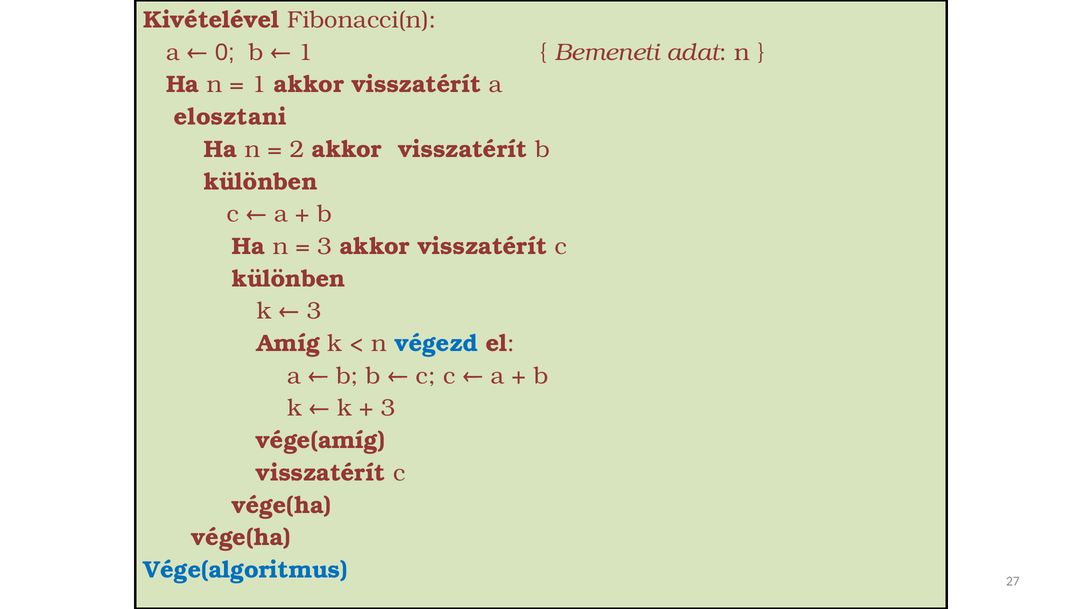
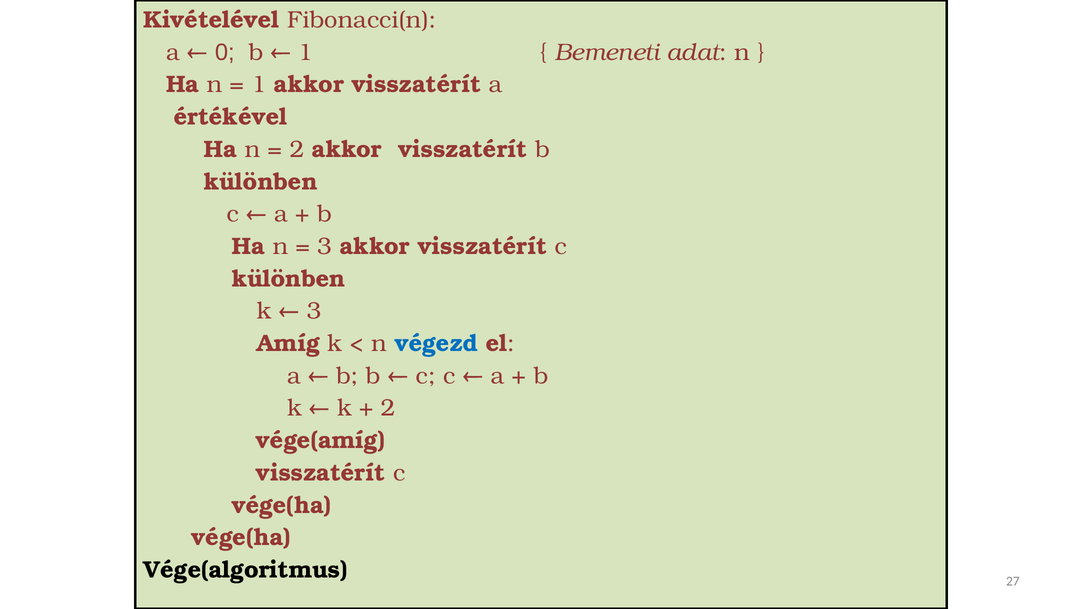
elosztani: elosztani -> értékével
3 at (388, 408): 3 -> 2
Vége(algoritmus colour: blue -> black
